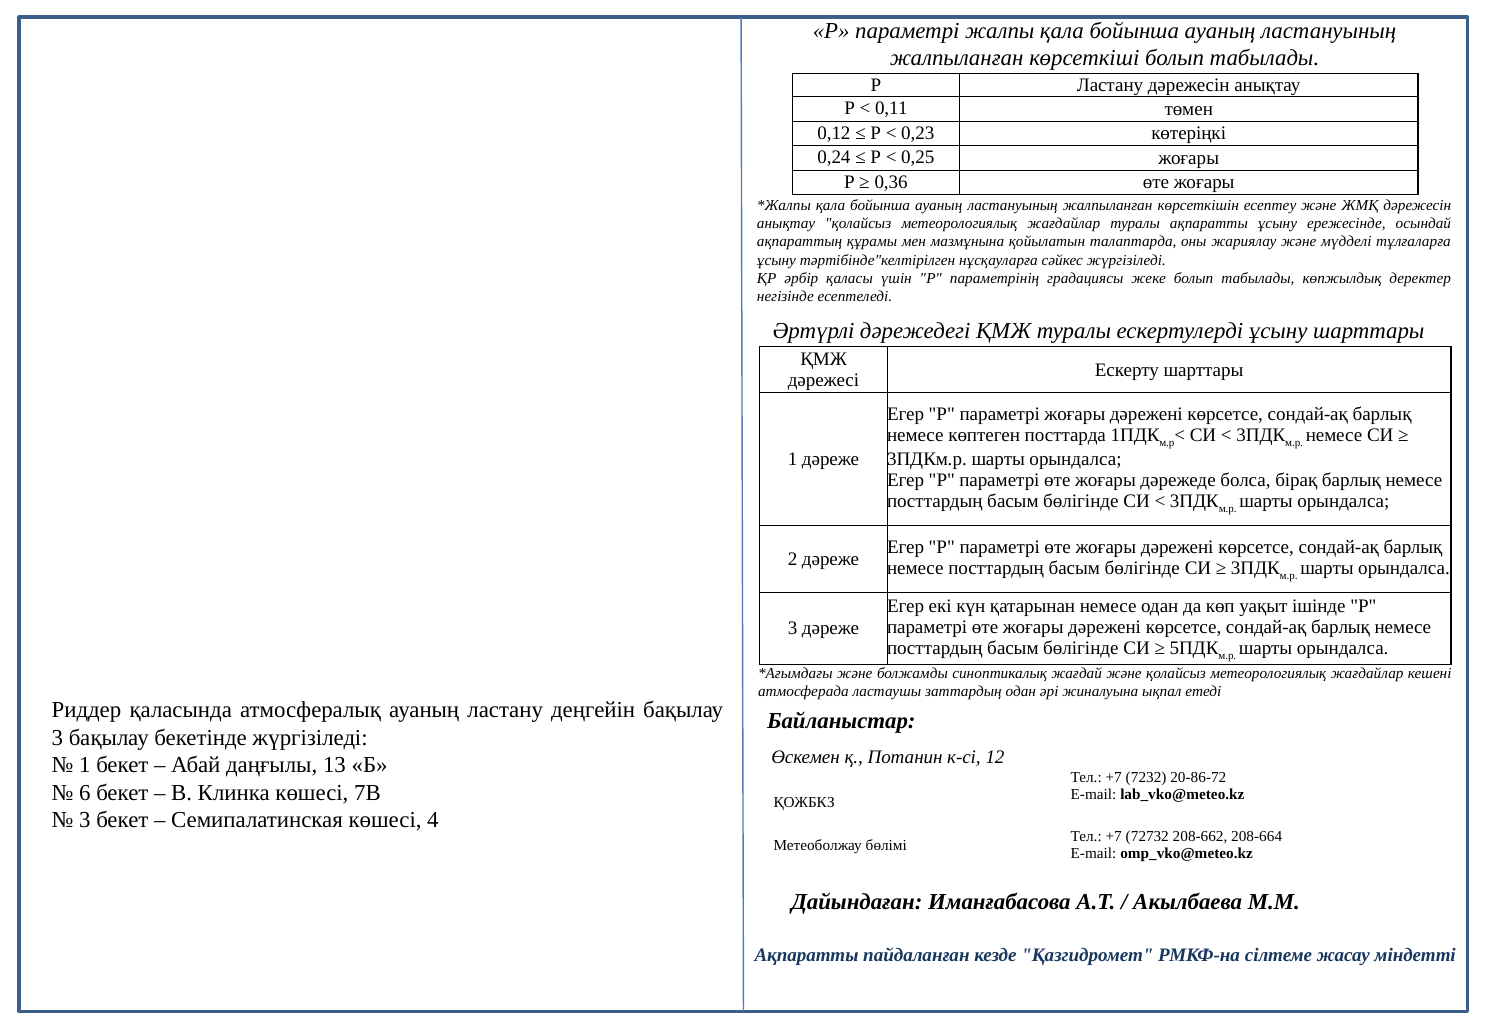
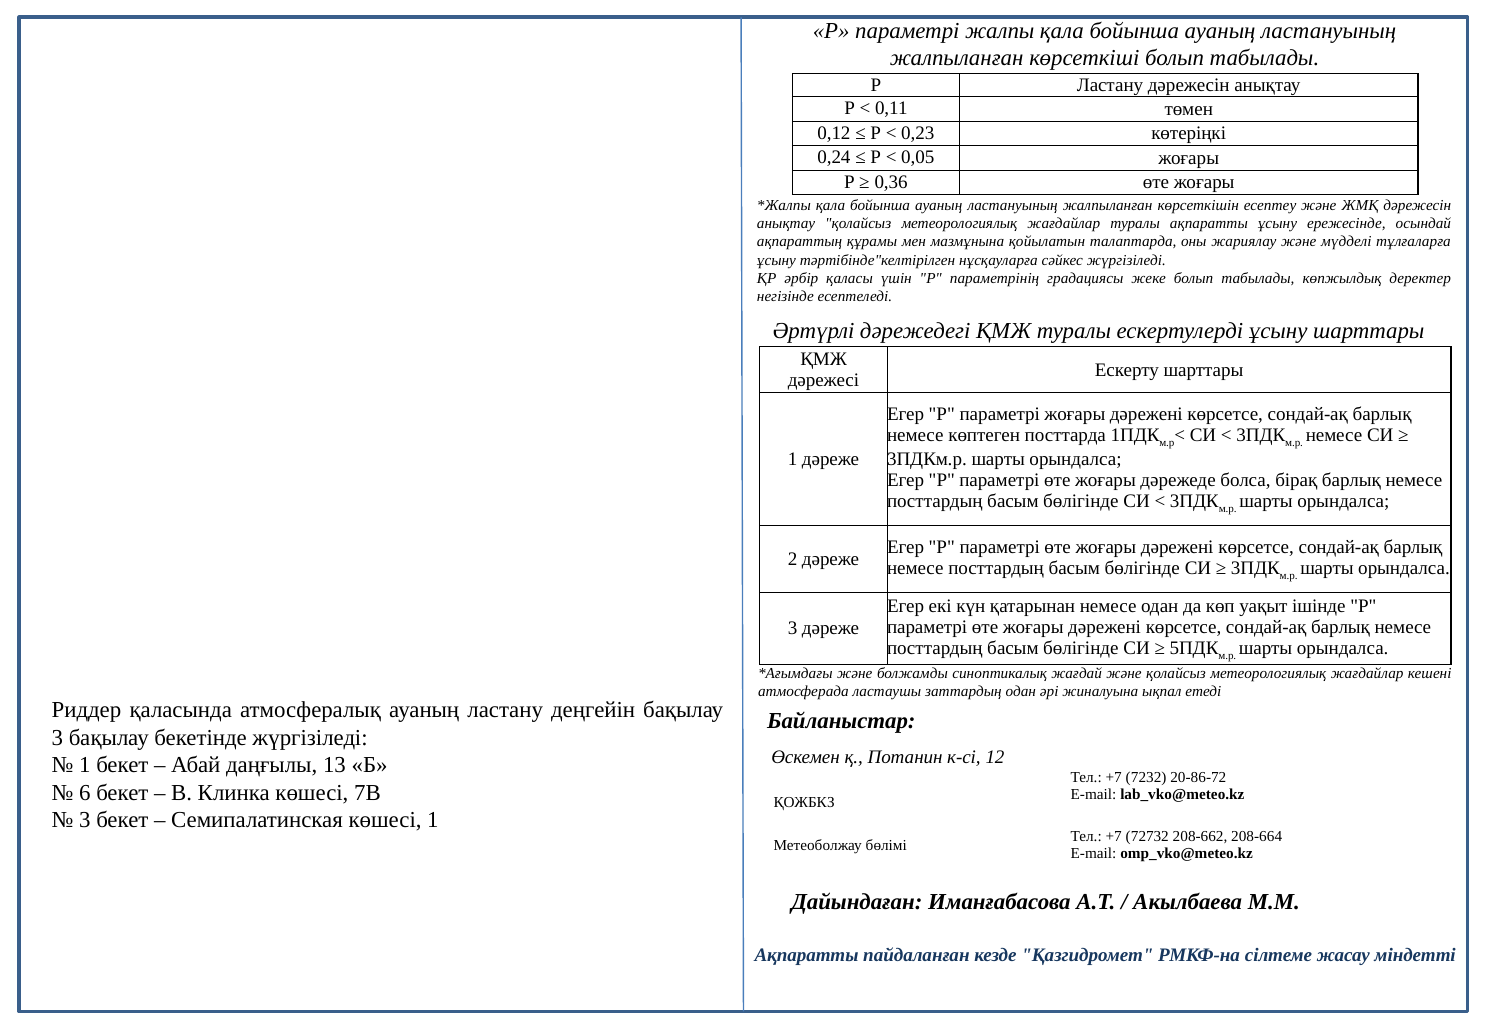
0,25: 0,25 -> 0,05
көшесі 4: 4 -> 1
